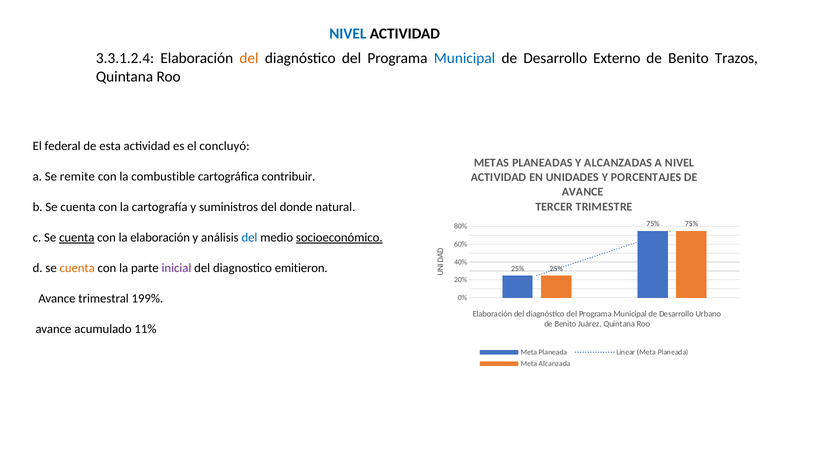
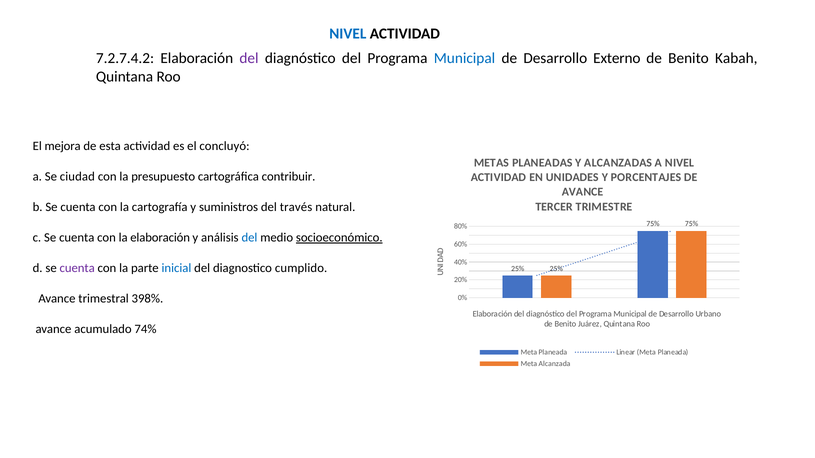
3.3.1.2.4: 3.3.1.2.4 -> 7.2.7.4.2
del at (249, 59) colour: orange -> purple
Trazos: Trazos -> Kabah
federal: federal -> mejora
remite: remite -> ciudad
combustible: combustible -> presupuesto
donde: donde -> través
cuenta at (77, 238) underline: present -> none
cuenta at (77, 268) colour: orange -> purple
inicial colour: purple -> blue
emitieron: emitieron -> cumplido
199%: 199% -> 398%
11%: 11% -> 74%
